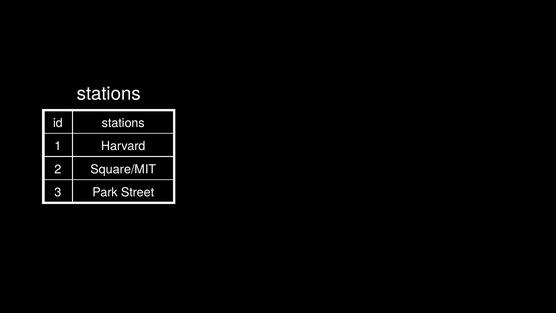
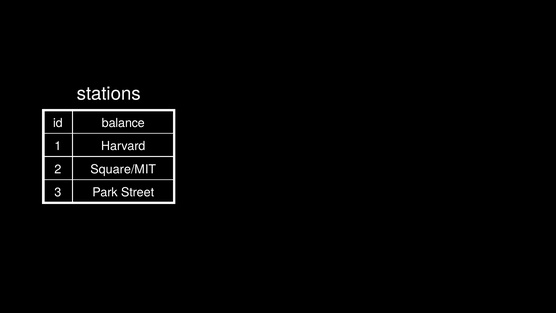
id stations: stations -> balance
